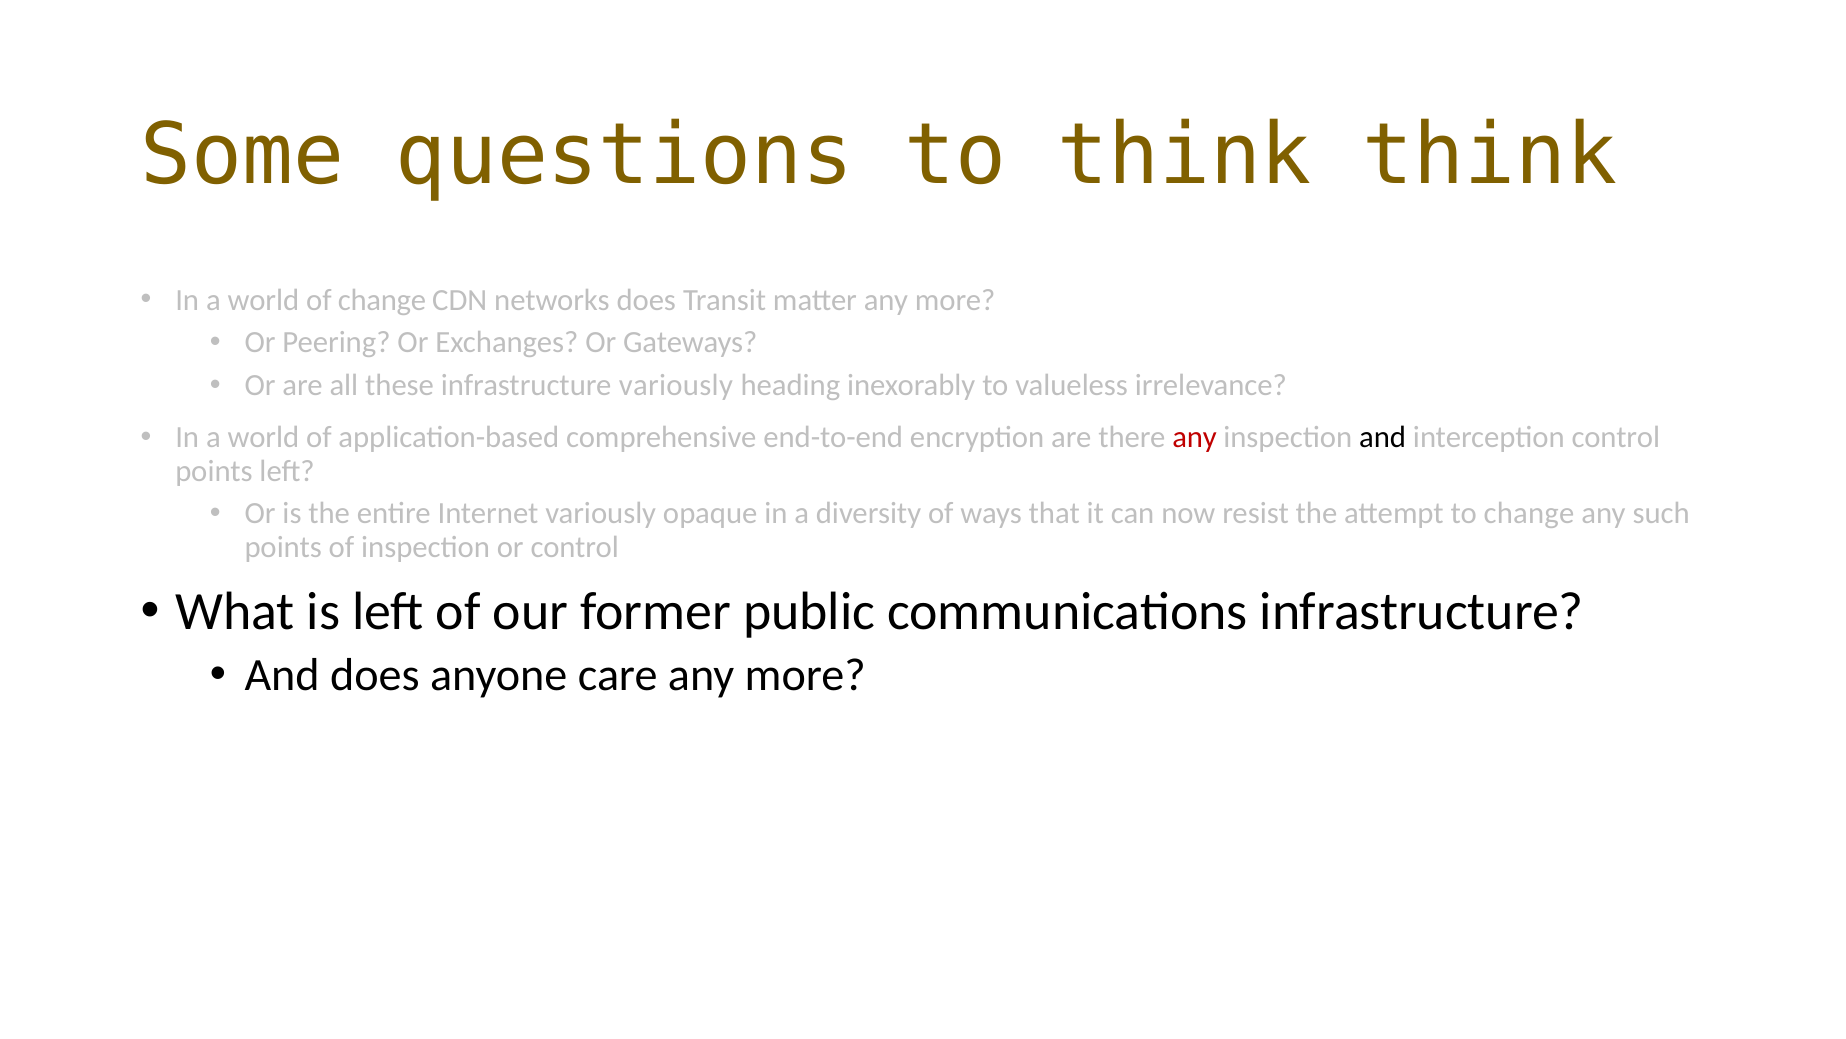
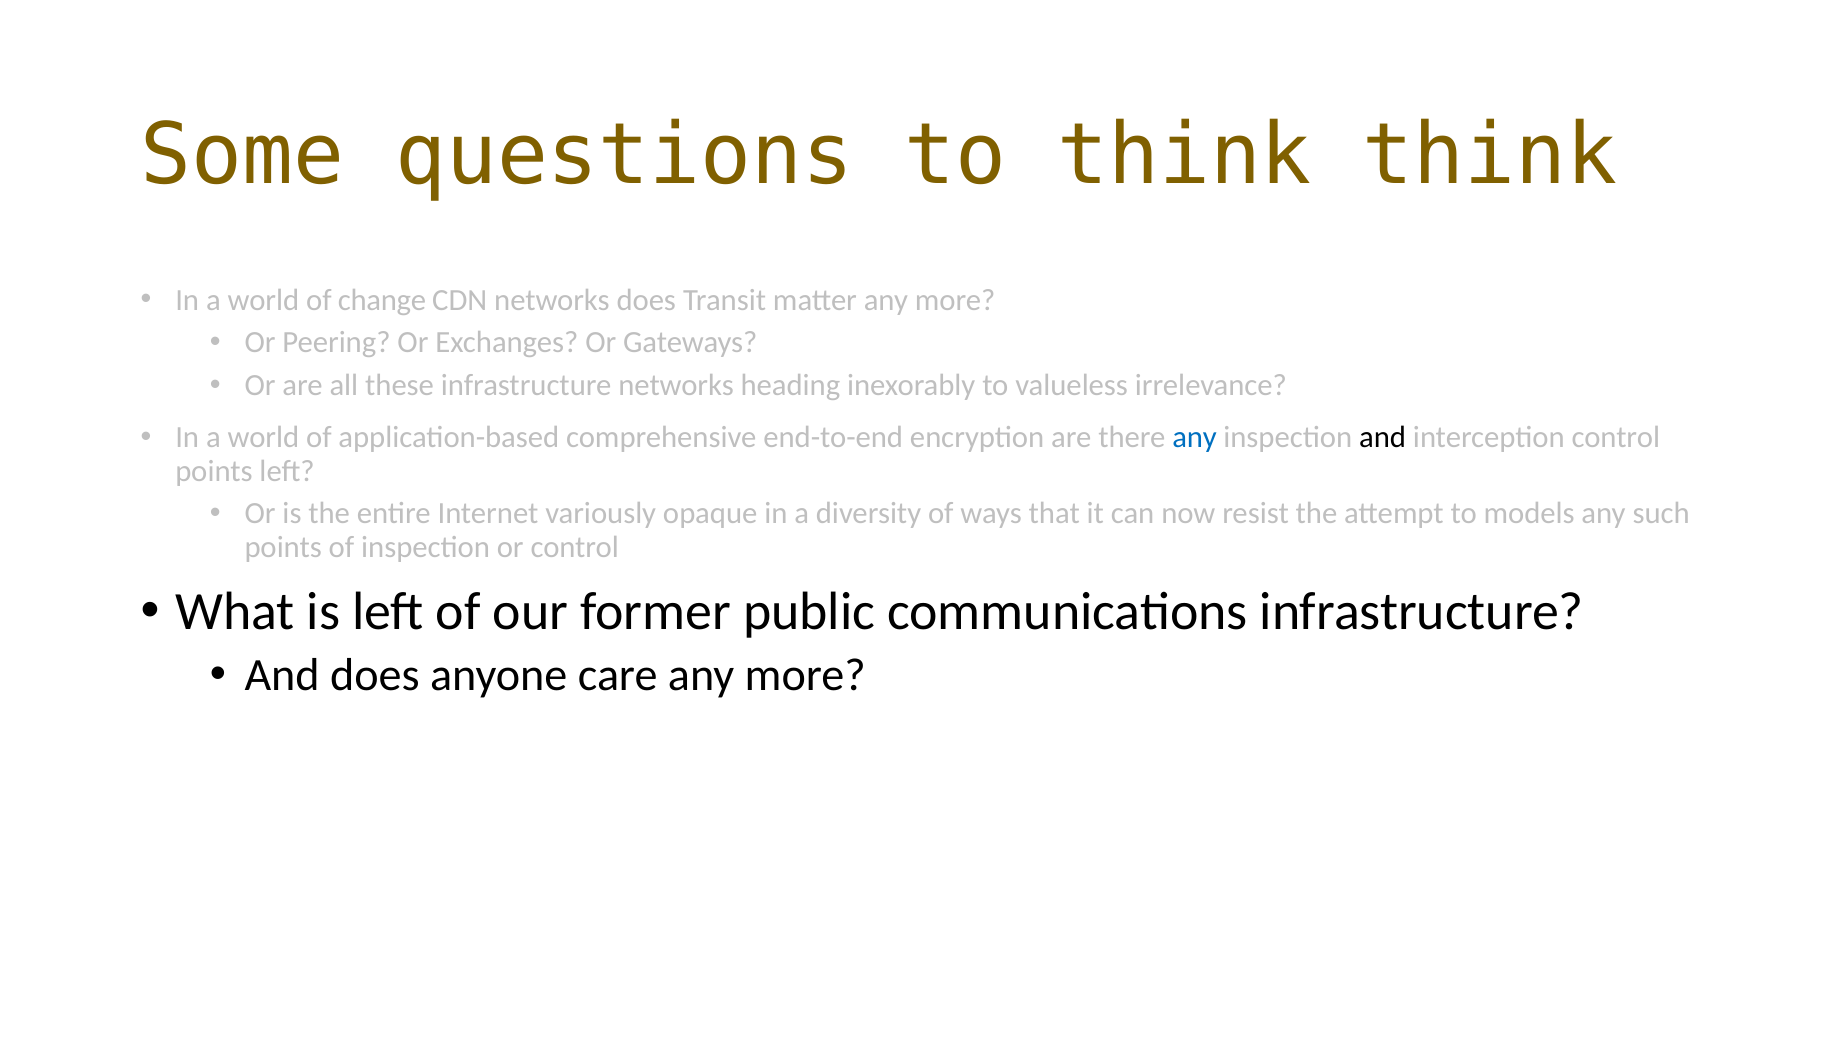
infrastructure variously: variously -> networks
any at (1195, 438) colour: red -> blue
to change: change -> models
